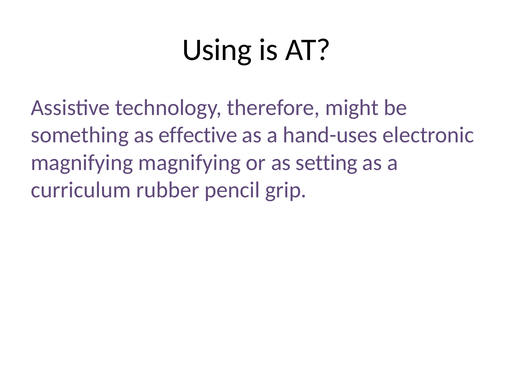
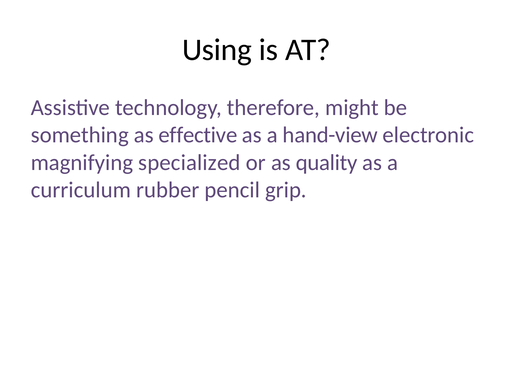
hand-uses: hand-uses -> hand-view
magnifying magnifying: magnifying -> specialized
setting: setting -> quality
